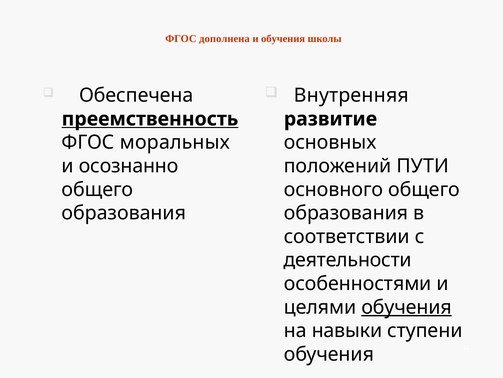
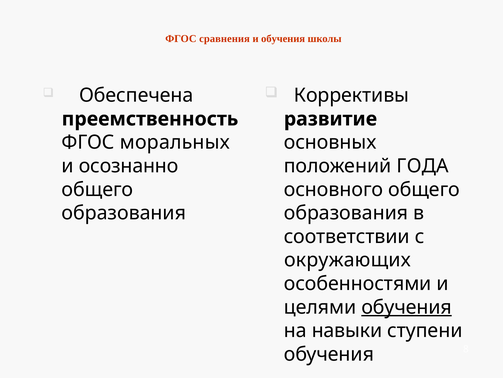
дополнена: дополнена -> сравнения
Внутренняя: Внутренняя -> Коррективы
преемственность underline: present -> none
ПУТИ: ПУТИ -> ГОДА
деятельности: деятельности -> окружающих
